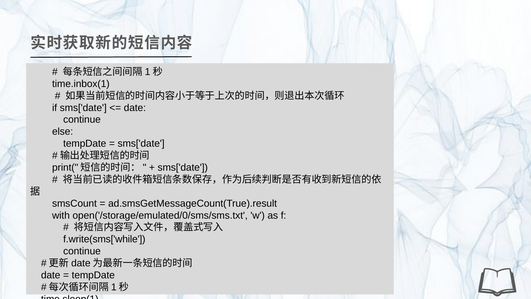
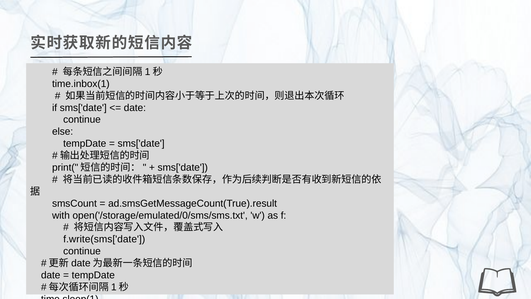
f.write(sms['while: f.write(sms['while -> f.write(sms['date
